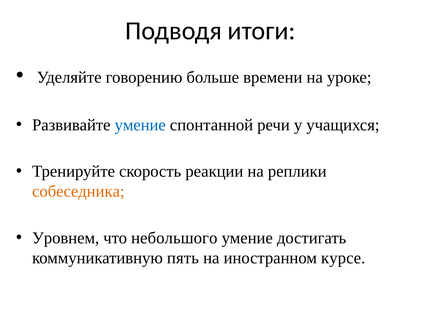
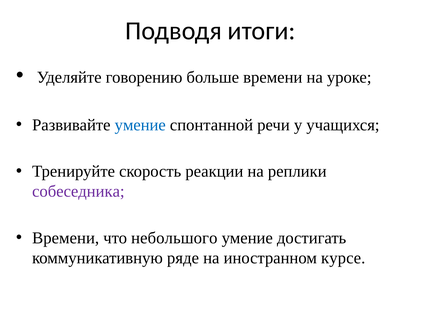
собеседника colour: orange -> purple
Уровнем at (66, 238): Уровнем -> Времени
пять: пять -> ряде
